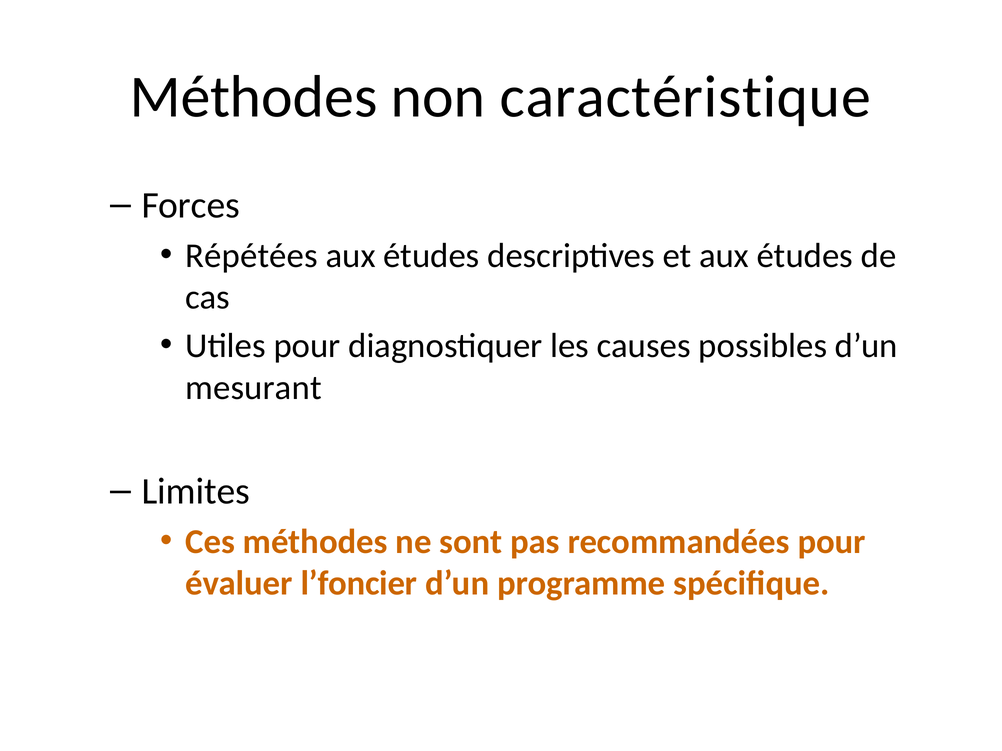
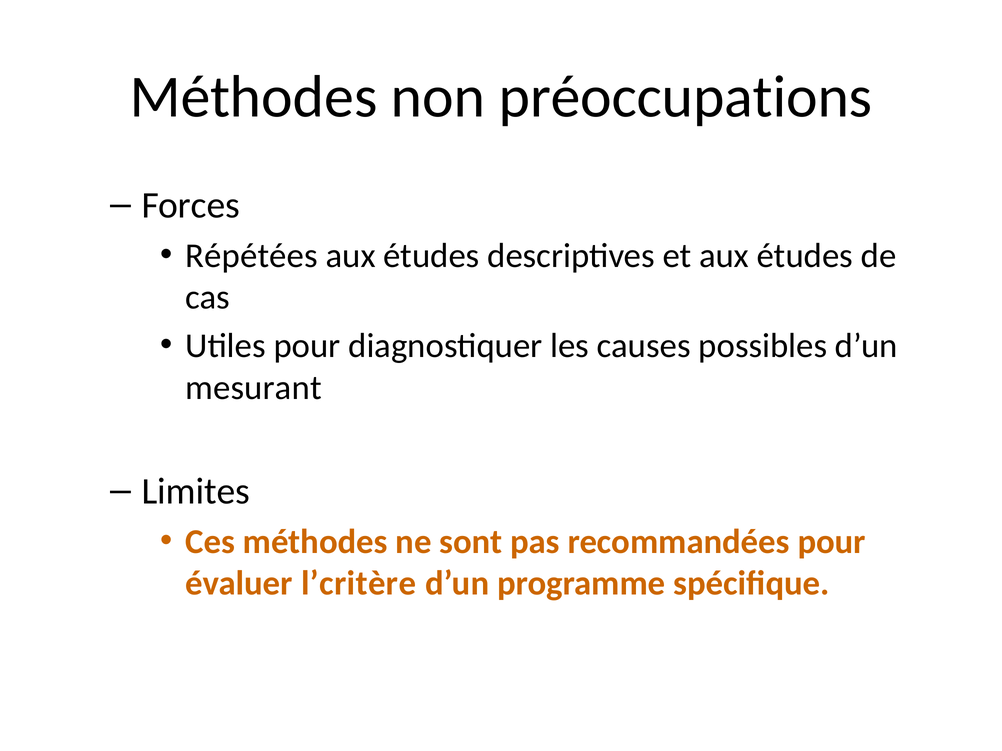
caractéristique: caractéristique -> préoccupations
l’foncier: l’foncier -> l’critère
